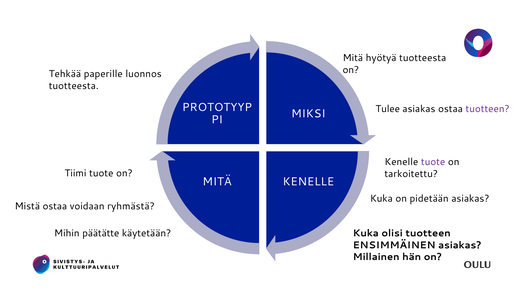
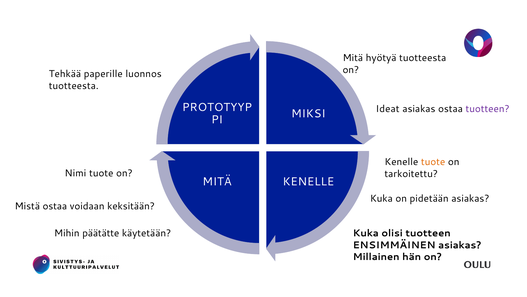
Tulee: Tulee -> Ideat
tuote at (433, 162) colour: purple -> orange
Tiimi: Tiimi -> Nimi
ryhmästä: ryhmästä -> keksitään
